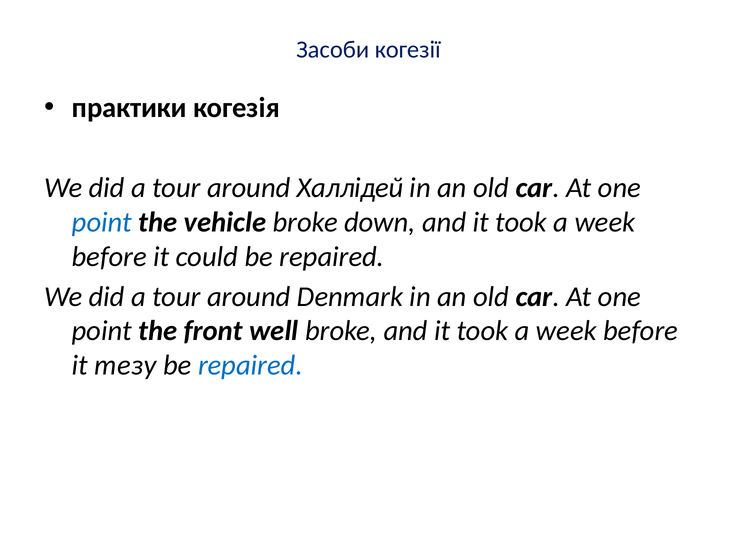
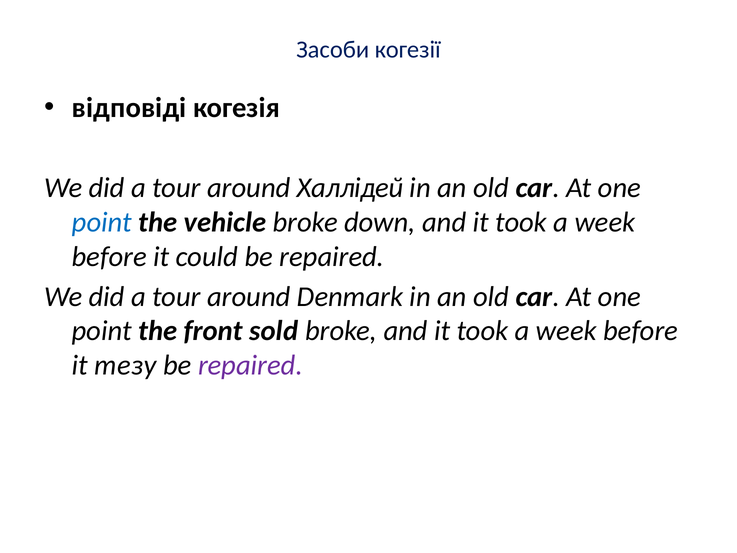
практики: практики -> відповіді
well: well -> sold
repaired at (250, 365) colour: blue -> purple
